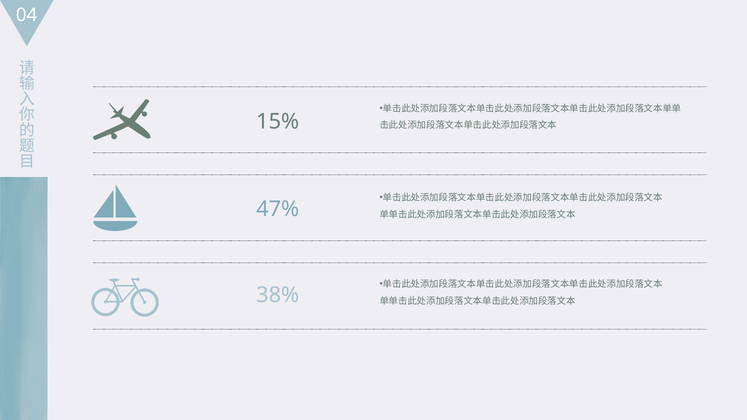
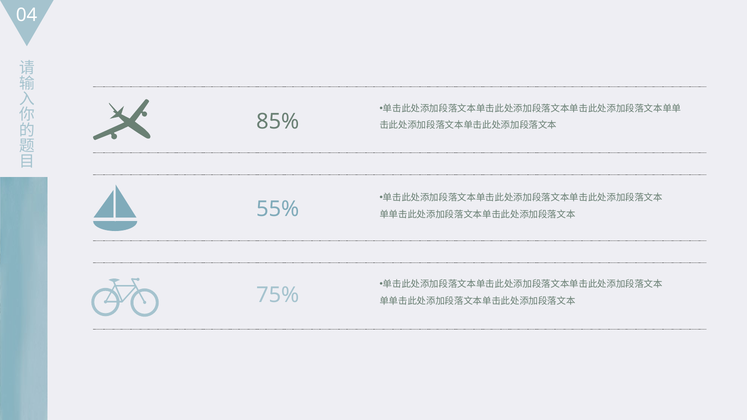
15%: 15% -> 85%
47%: 47% -> 55%
38%: 38% -> 75%
